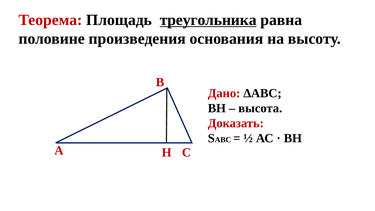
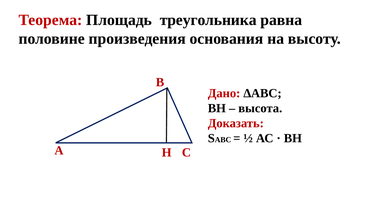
треугольника underline: present -> none
